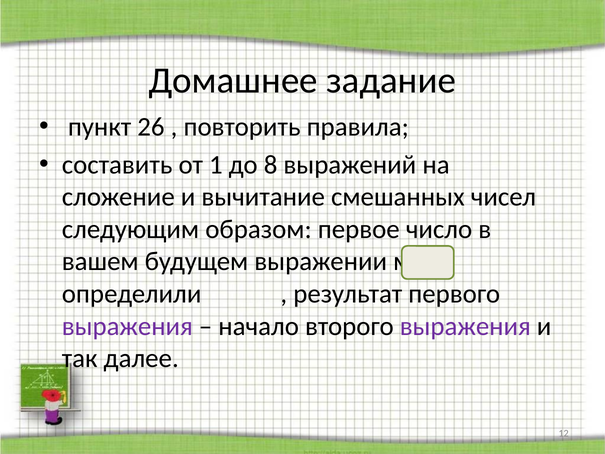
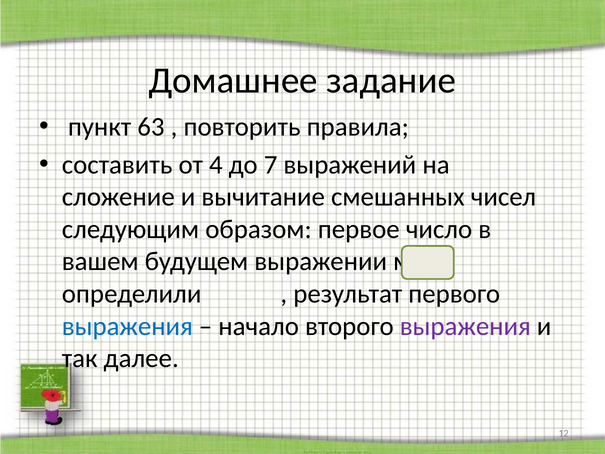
26: 26 -> 63
1: 1 -> 4
8: 8 -> 7
выражения at (127, 326) colour: purple -> blue
